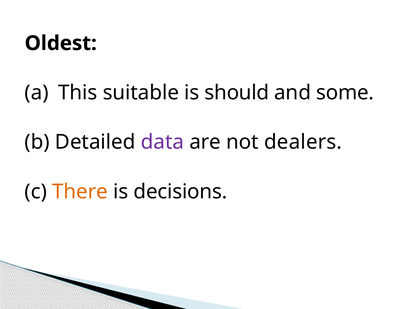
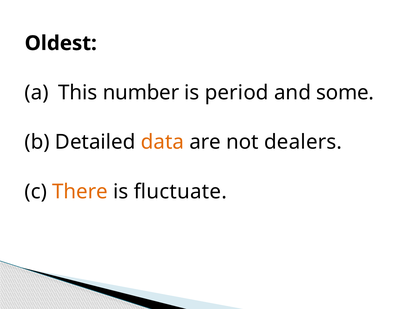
suitable: suitable -> number
should: should -> period
data colour: purple -> orange
decisions: decisions -> fluctuate
